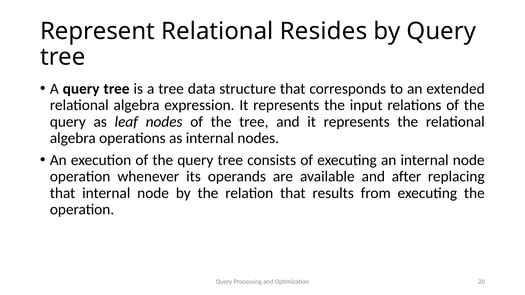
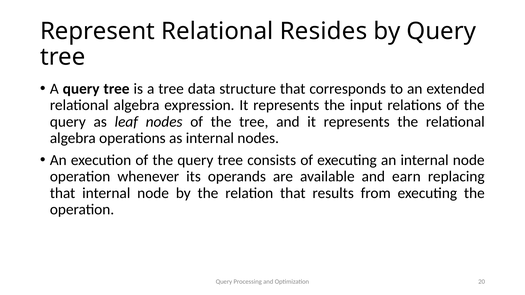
after: after -> earn
